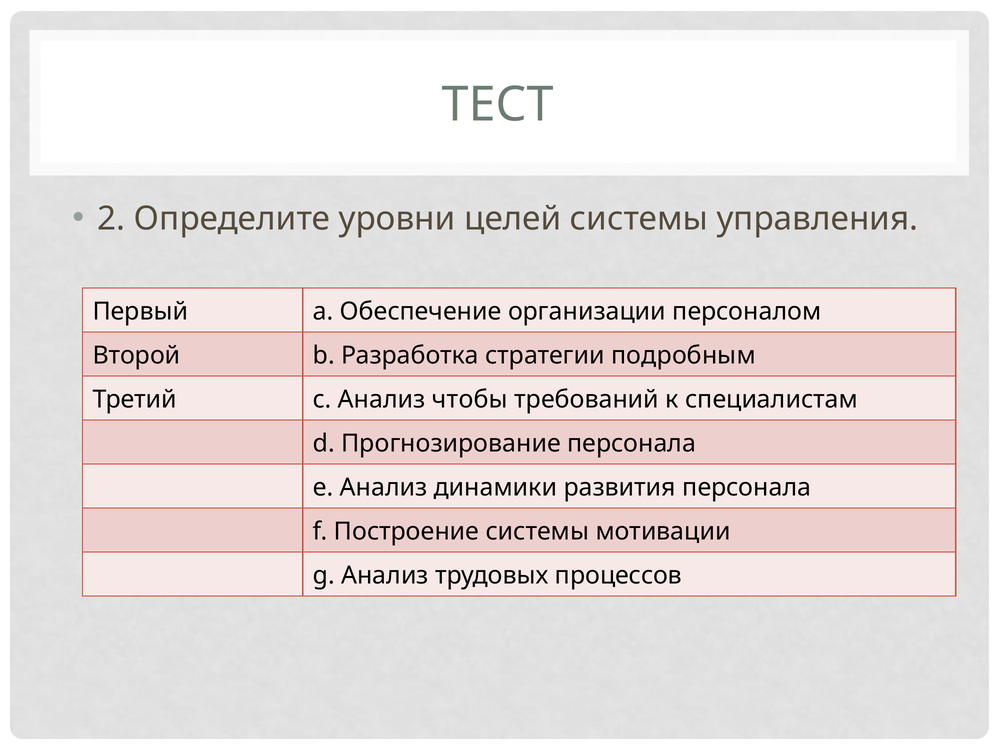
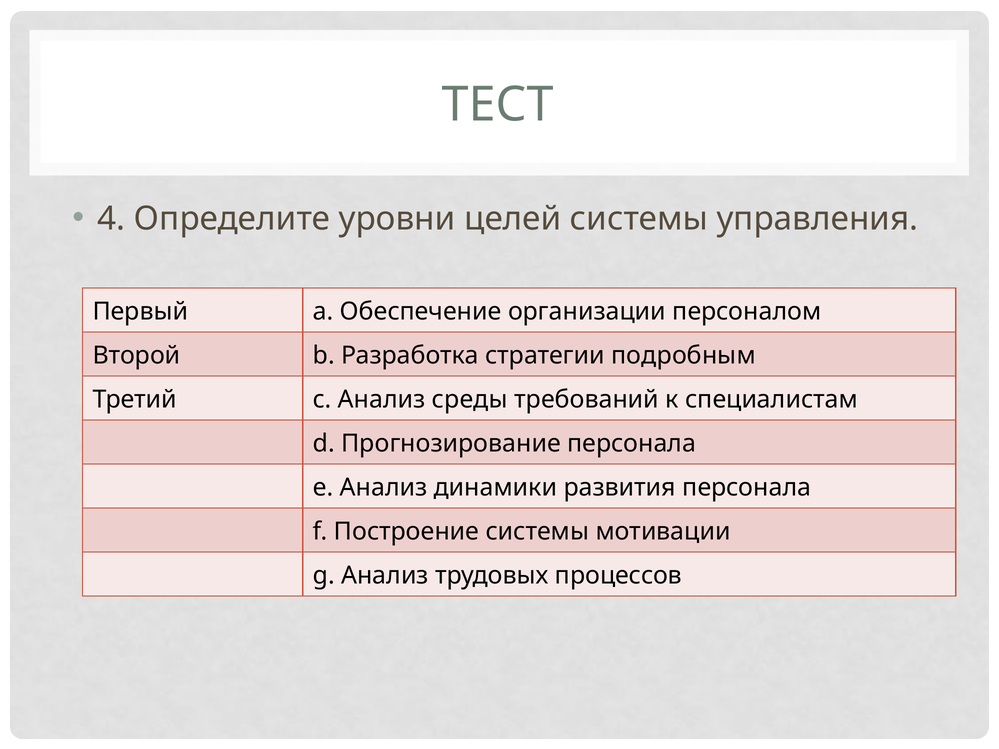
2: 2 -> 4
чтобы: чтобы -> среды
